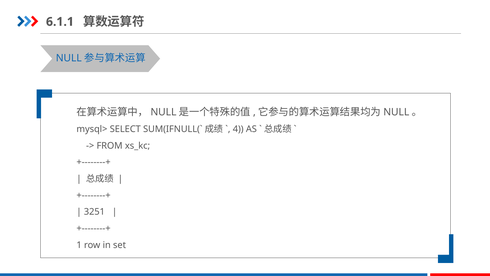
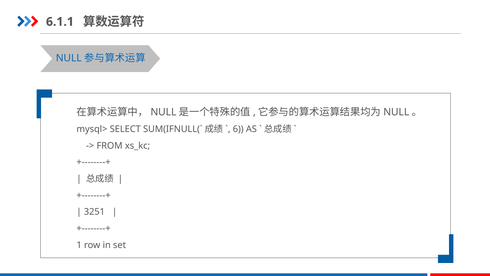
4: 4 -> 6
